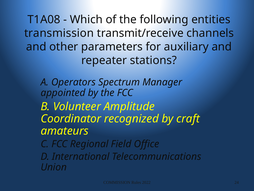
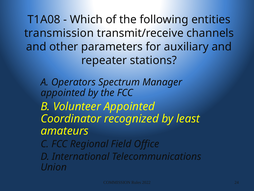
Volunteer Amplitude: Amplitude -> Appointed
craft: craft -> least
